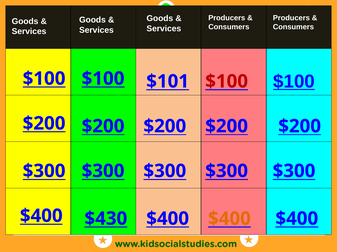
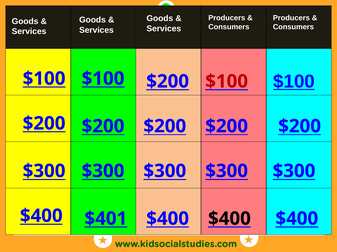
$101 at (168, 82): $101 -> $200
$430: $430 -> $401
$400 at (229, 219) colour: orange -> black
